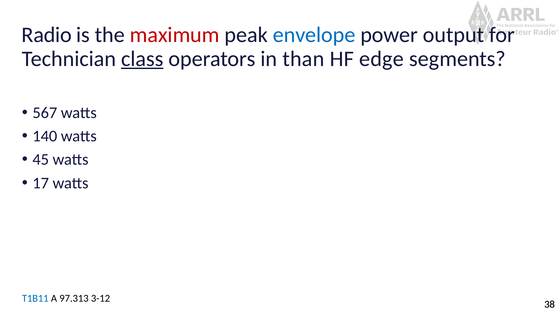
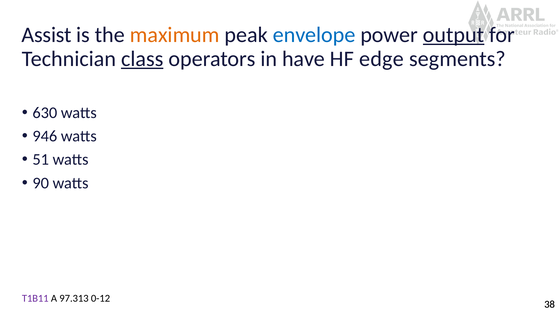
Radio: Radio -> Assist
maximum colour: red -> orange
output underline: none -> present
than: than -> have
567: 567 -> 630
140: 140 -> 946
45: 45 -> 51
17: 17 -> 90
T1B11 colour: blue -> purple
3-12: 3-12 -> 0-12
